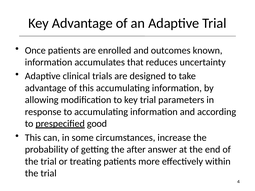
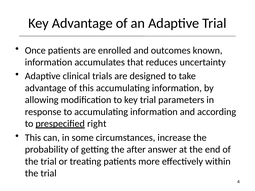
good: good -> right
